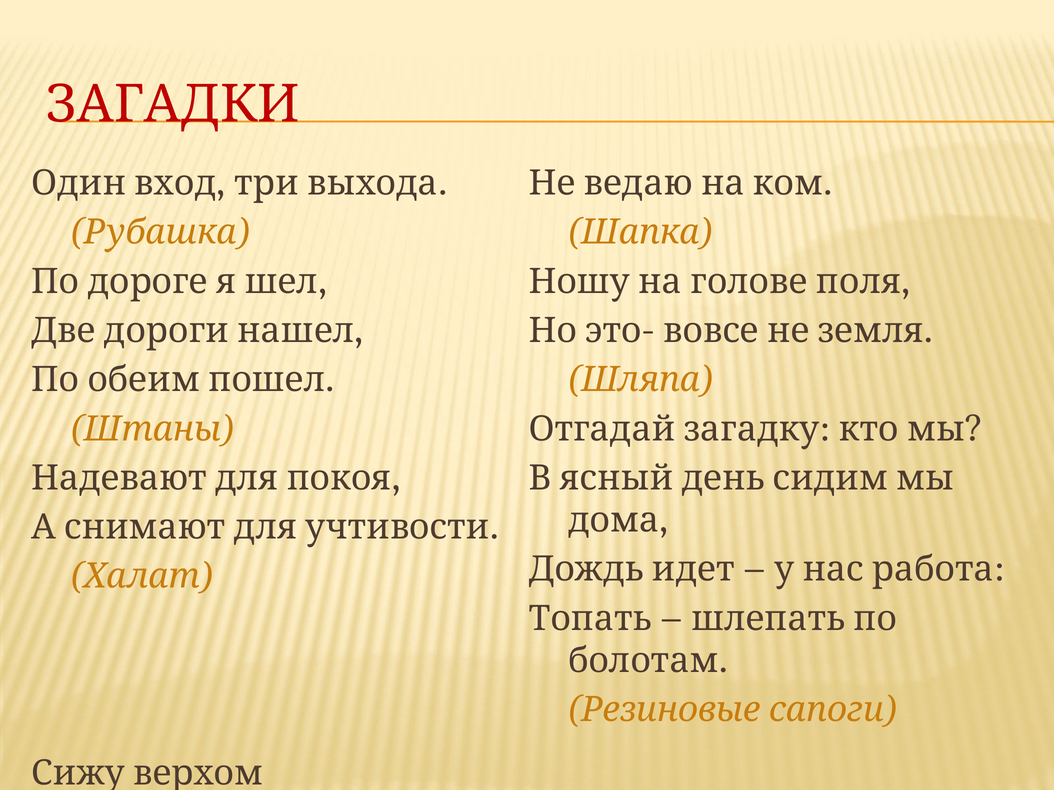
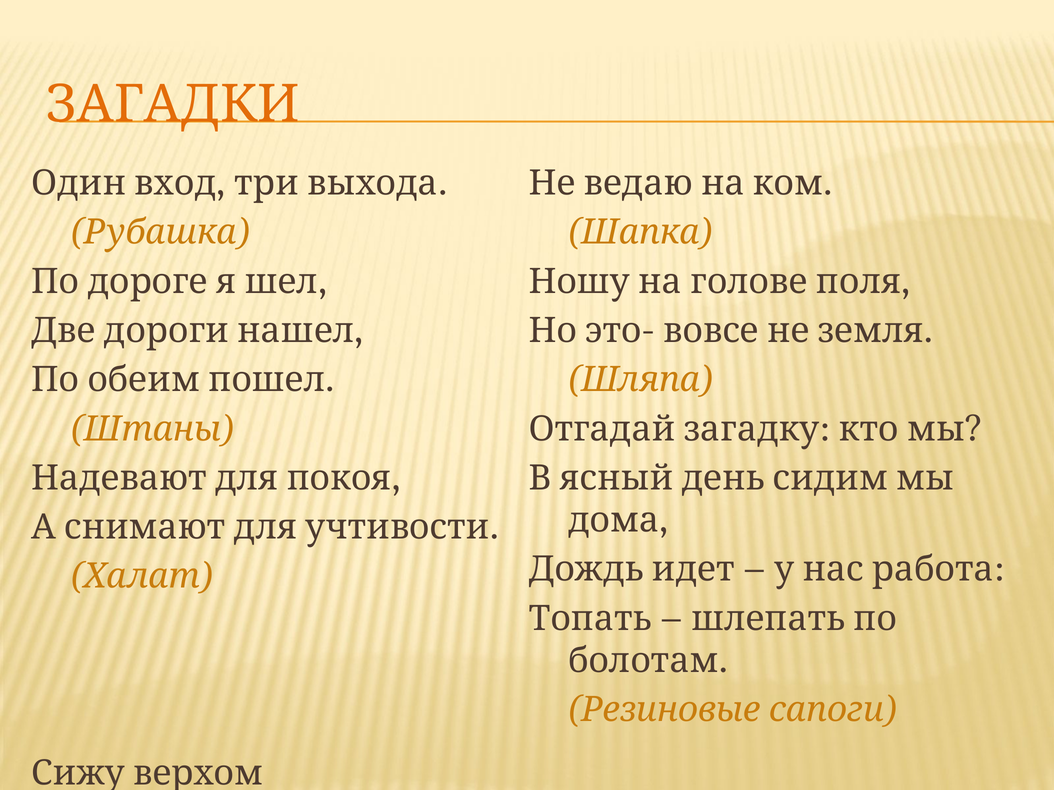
ЗАГАДКИ colour: red -> orange
